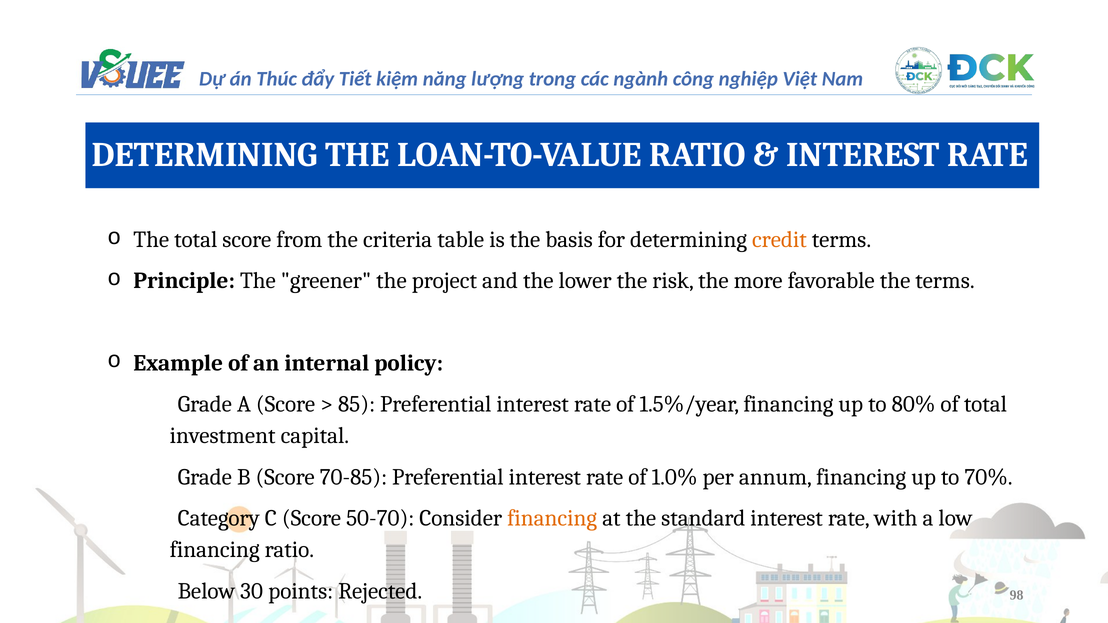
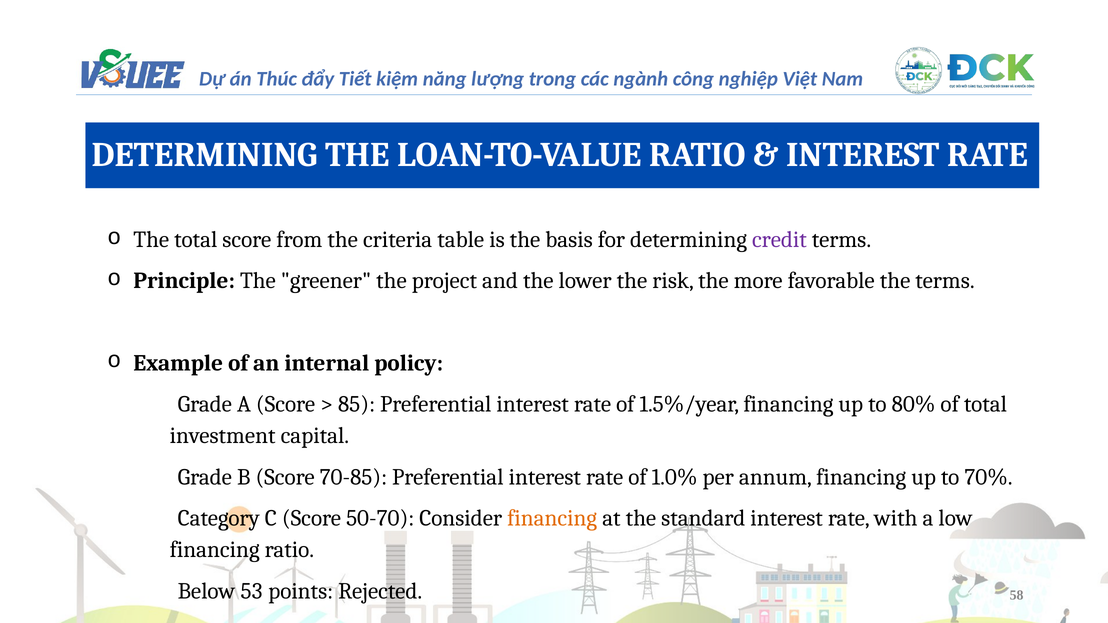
credit colour: orange -> purple
30: 30 -> 53
98: 98 -> 58
